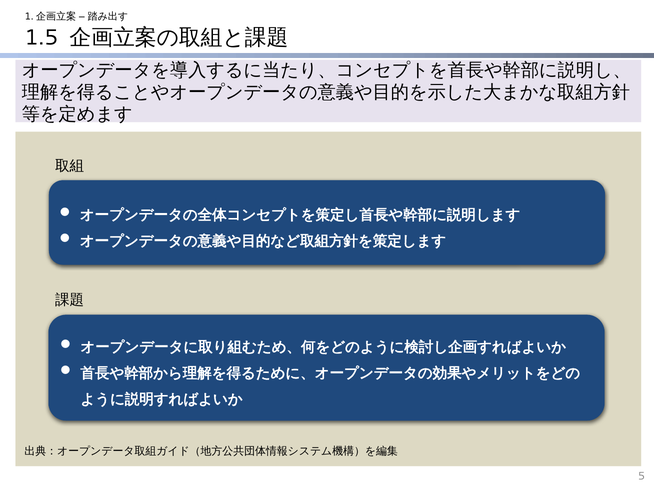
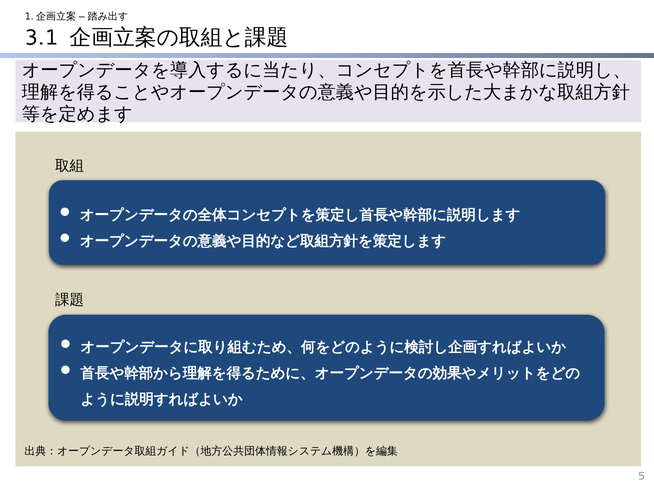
1.5: 1.5 -> 3.1
